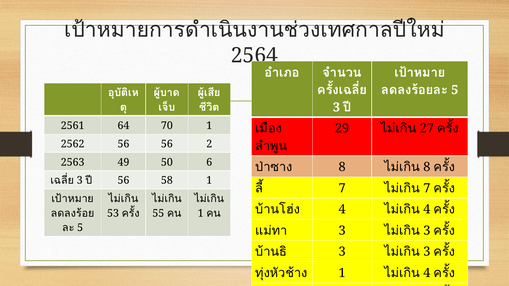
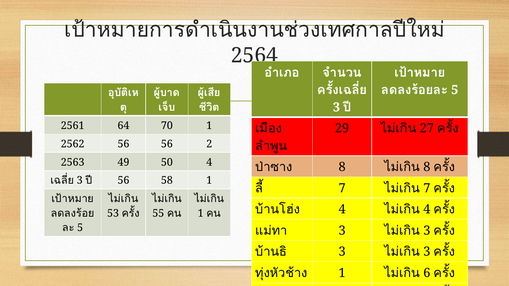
50 6: 6 -> 4
4 at (427, 273): 4 -> 6
